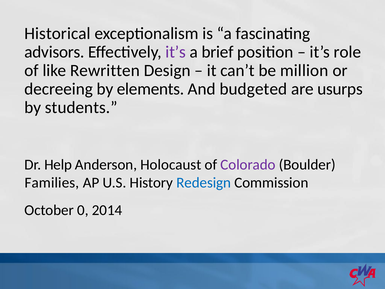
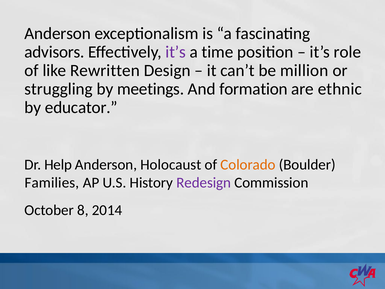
Historical at (58, 33): Historical -> Anderson
brief: brief -> time
decreeing: decreeing -> struggling
elements: elements -> meetings
budgeted: budgeted -> formation
usurps: usurps -> ethnic
students: students -> educator
Colorado colour: purple -> orange
Redesign colour: blue -> purple
0: 0 -> 8
